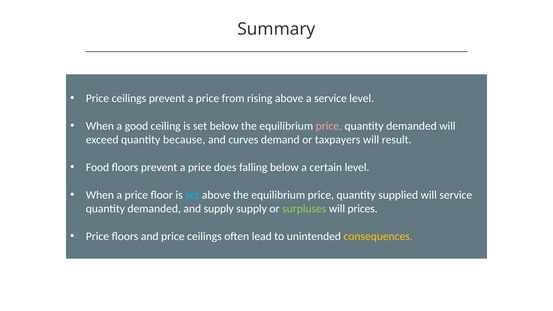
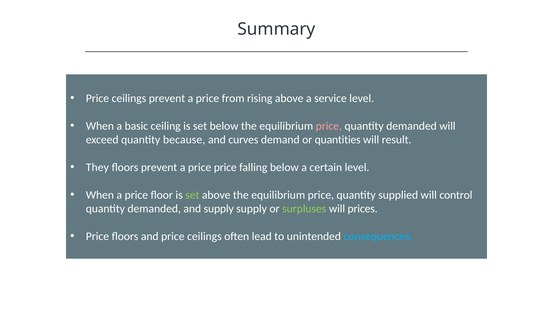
good: good -> basic
taxpayers: taxpayers -> quantities
Food: Food -> They
price does: does -> price
set at (192, 195) colour: light blue -> light green
will service: service -> control
consequences colour: yellow -> light blue
